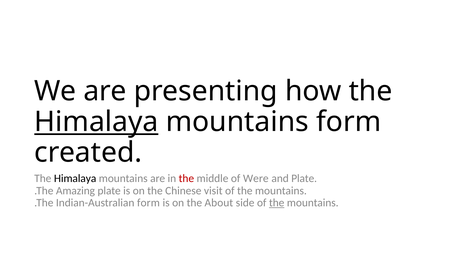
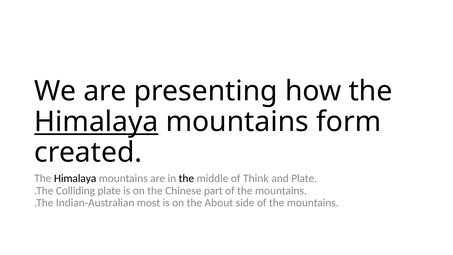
the at (186, 178) colour: red -> black
Were: Were -> Think
Amazing: Amazing -> Colliding
visit: visit -> part
Indian-Australian form: form -> most
the at (277, 203) underline: present -> none
